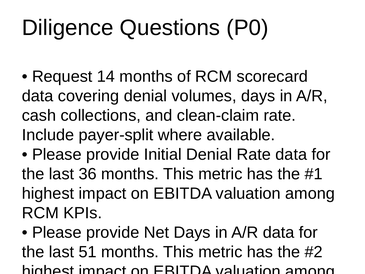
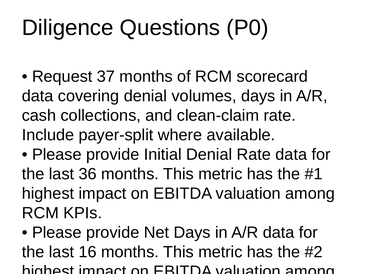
14: 14 -> 37
51: 51 -> 16
